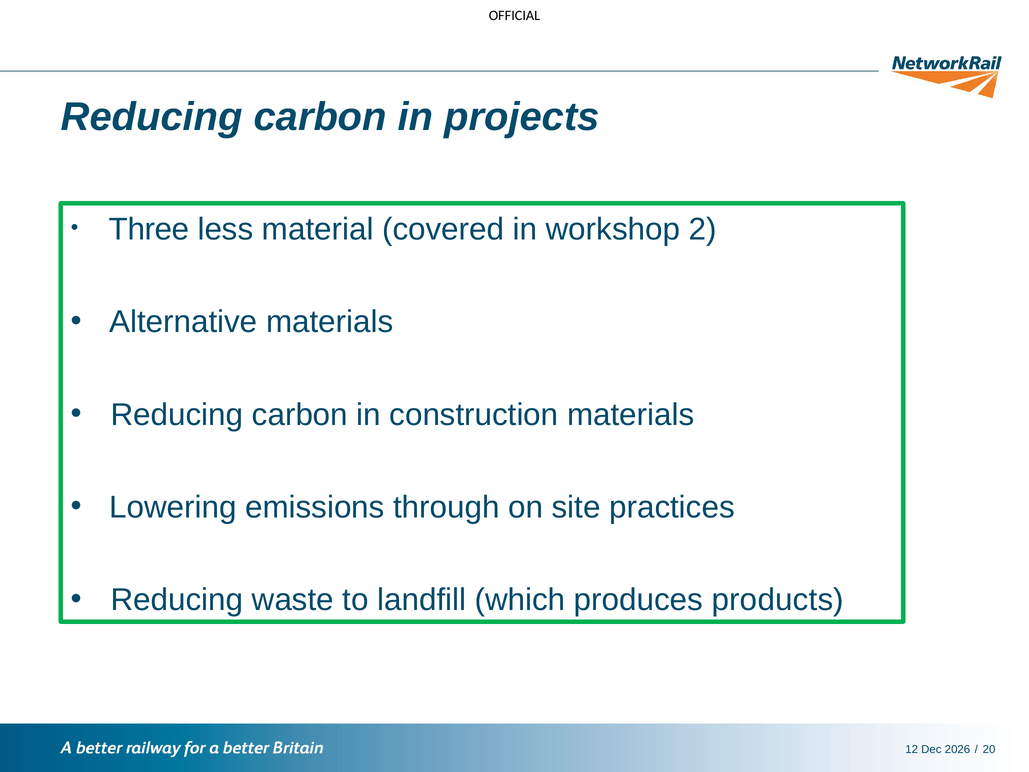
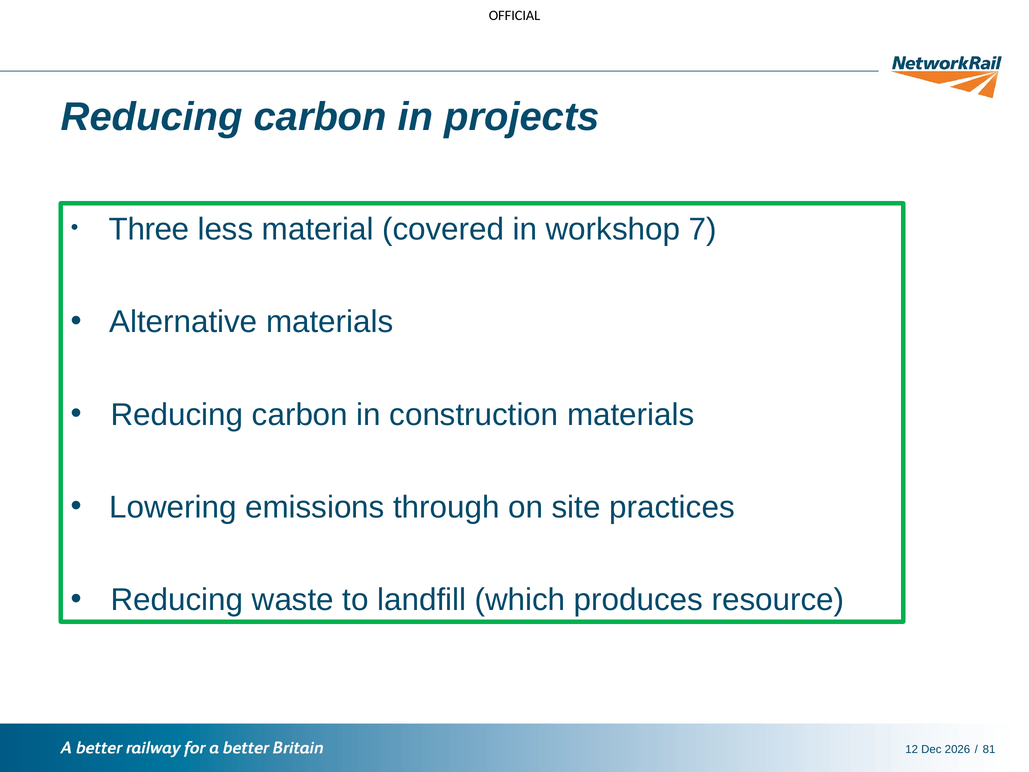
2: 2 -> 7
products: products -> resource
20: 20 -> 81
